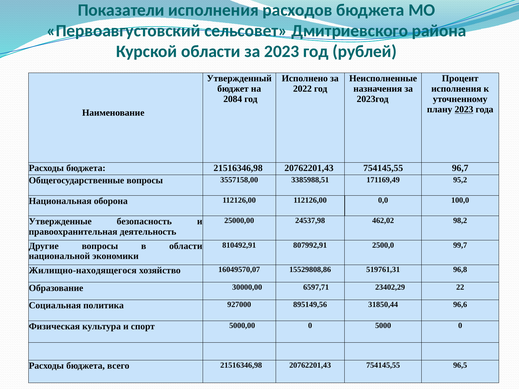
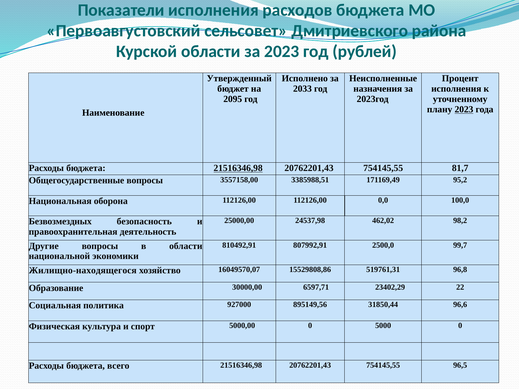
2022: 2022 -> 2033
2084: 2084 -> 2095
21516346,98 at (238, 168) underline: none -> present
96,7: 96,7 -> 81,7
Утвержденные: Утвержденные -> Безвозмездных
